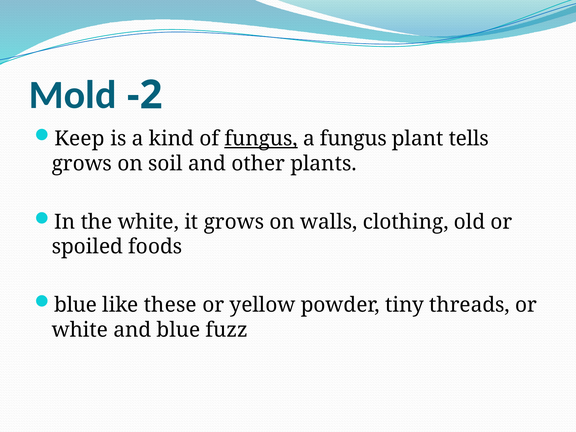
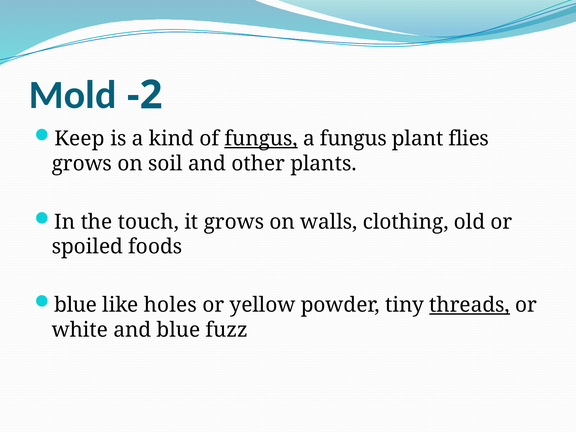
tells: tells -> flies
the white: white -> touch
these: these -> holes
threads underline: none -> present
